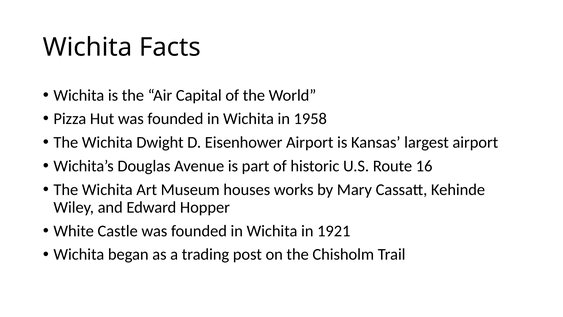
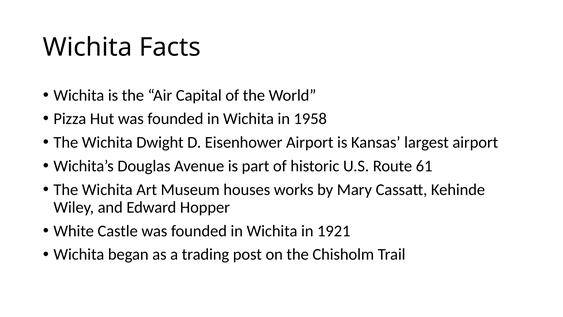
16: 16 -> 61
